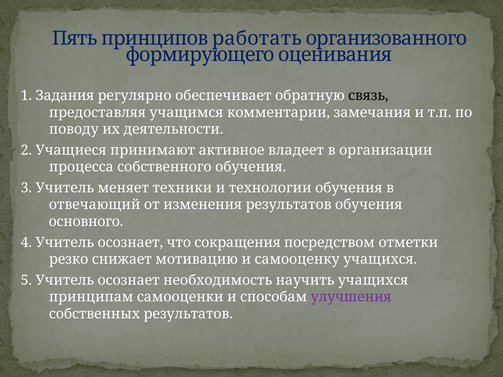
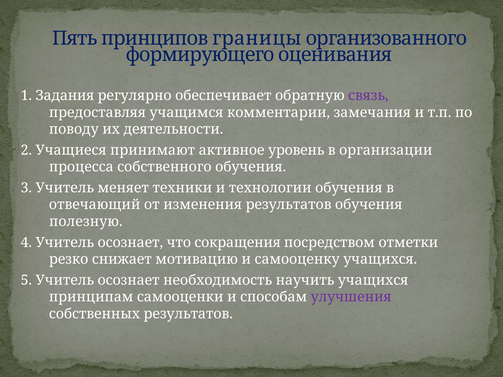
работать: работать -> границы
связь colour: black -> purple
владеет: владеет -> уровень
основного: основного -> полезную
